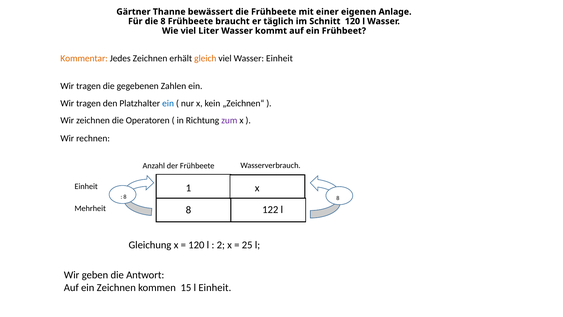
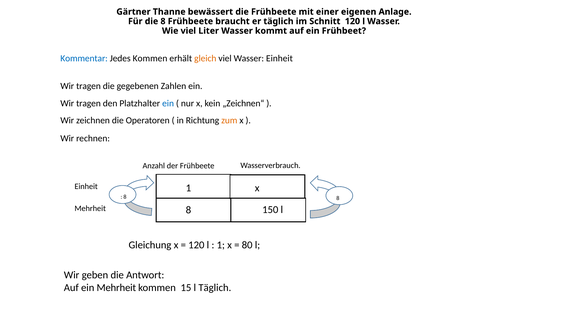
Kommentar colour: orange -> blue
Jedes Zeichnen: Zeichnen -> Kommen
zum colour: purple -> orange
122: 122 -> 150
2 at (221, 245): 2 -> 1
25: 25 -> 80
ein Zeichnen: Zeichnen -> Mehrheit
l Einheit: Einheit -> Täglich
